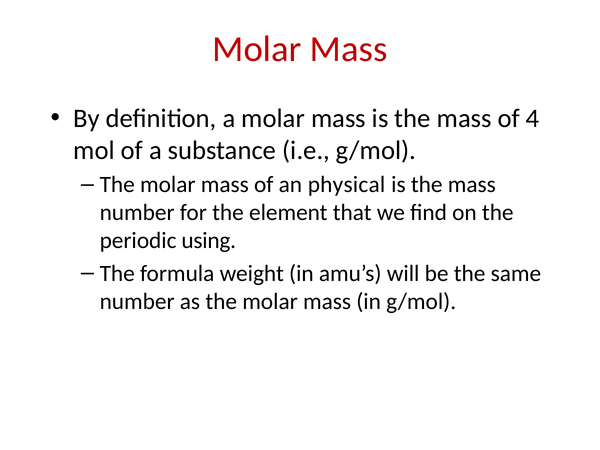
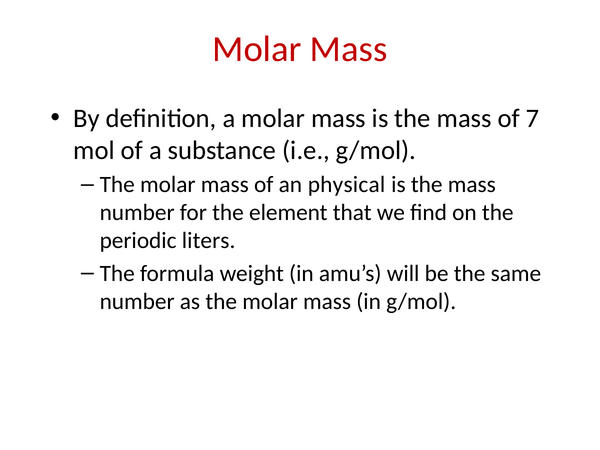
4: 4 -> 7
using: using -> liters
